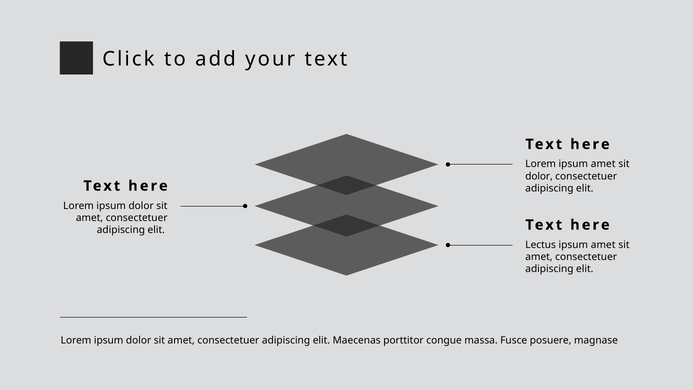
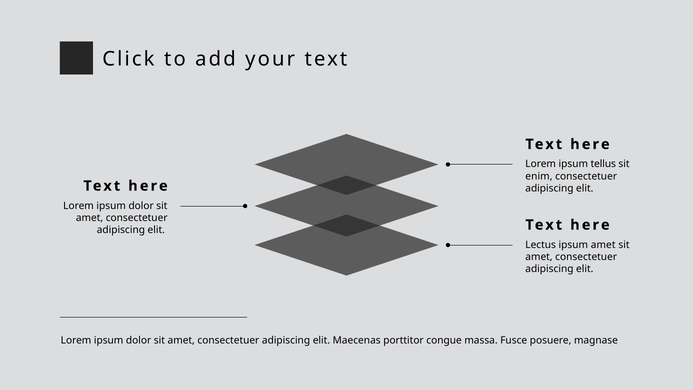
Lorem ipsum amet: amet -> tellus
dolor at (539, 176): dolor -> enim
